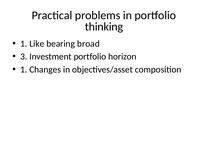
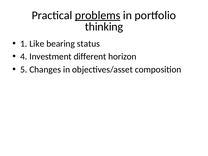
problems underline: none -> present
broad: broad -> status
3: 3 -> 4
Investment portfolio: portfolio -> different
1 at (24, 70): 1 -> 5
